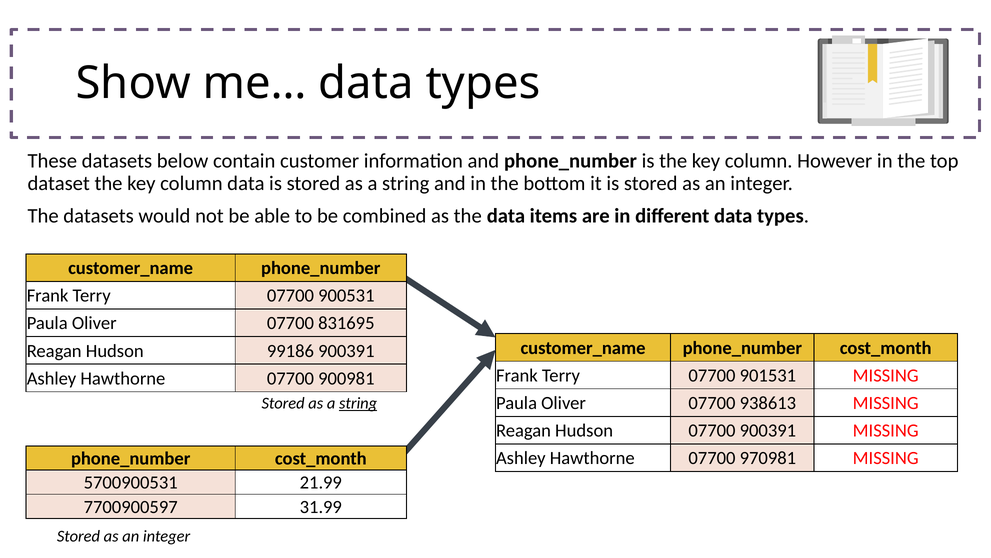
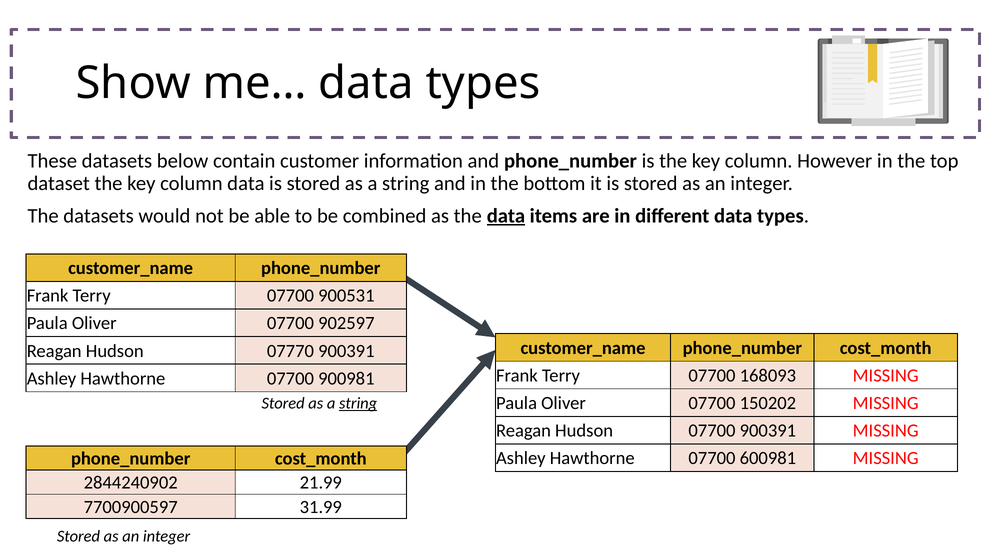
data at (506, 216) underline: none -> present
831695: 831695 -> 902597
99186: 99186 -> 07770
901531: 901531 -> 168093
938613: 938613 -> 150202
970981: 970981 -> 600981
5700900531: 5700900531 -> 2844240902
